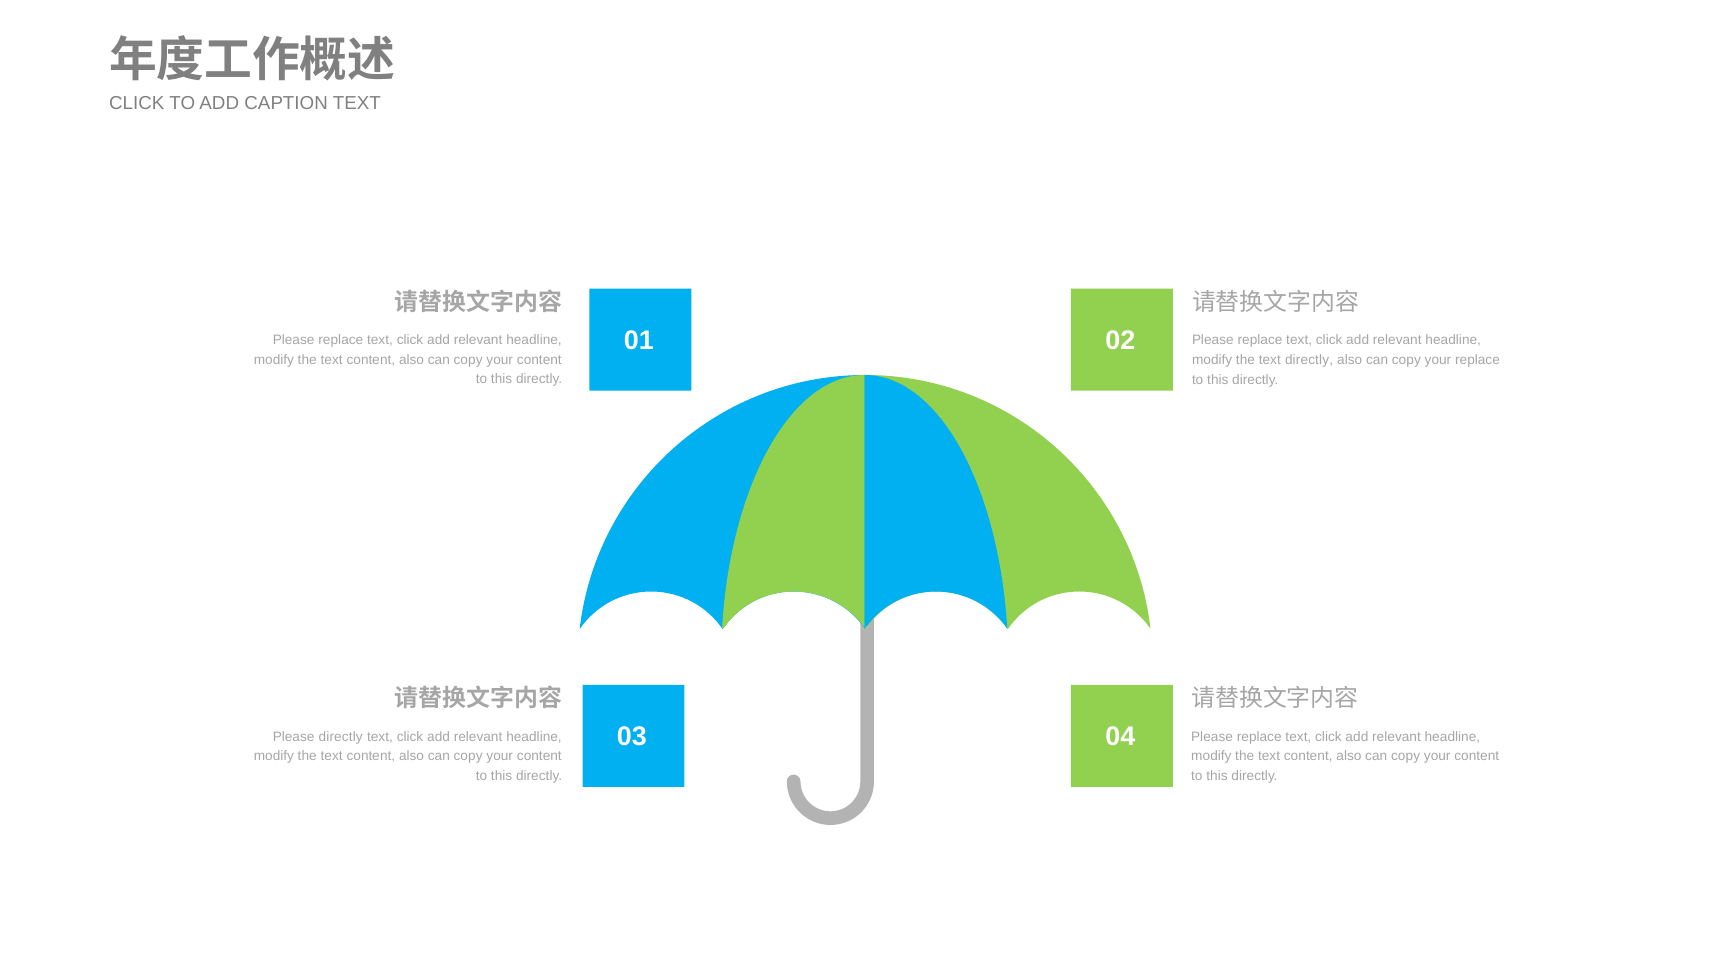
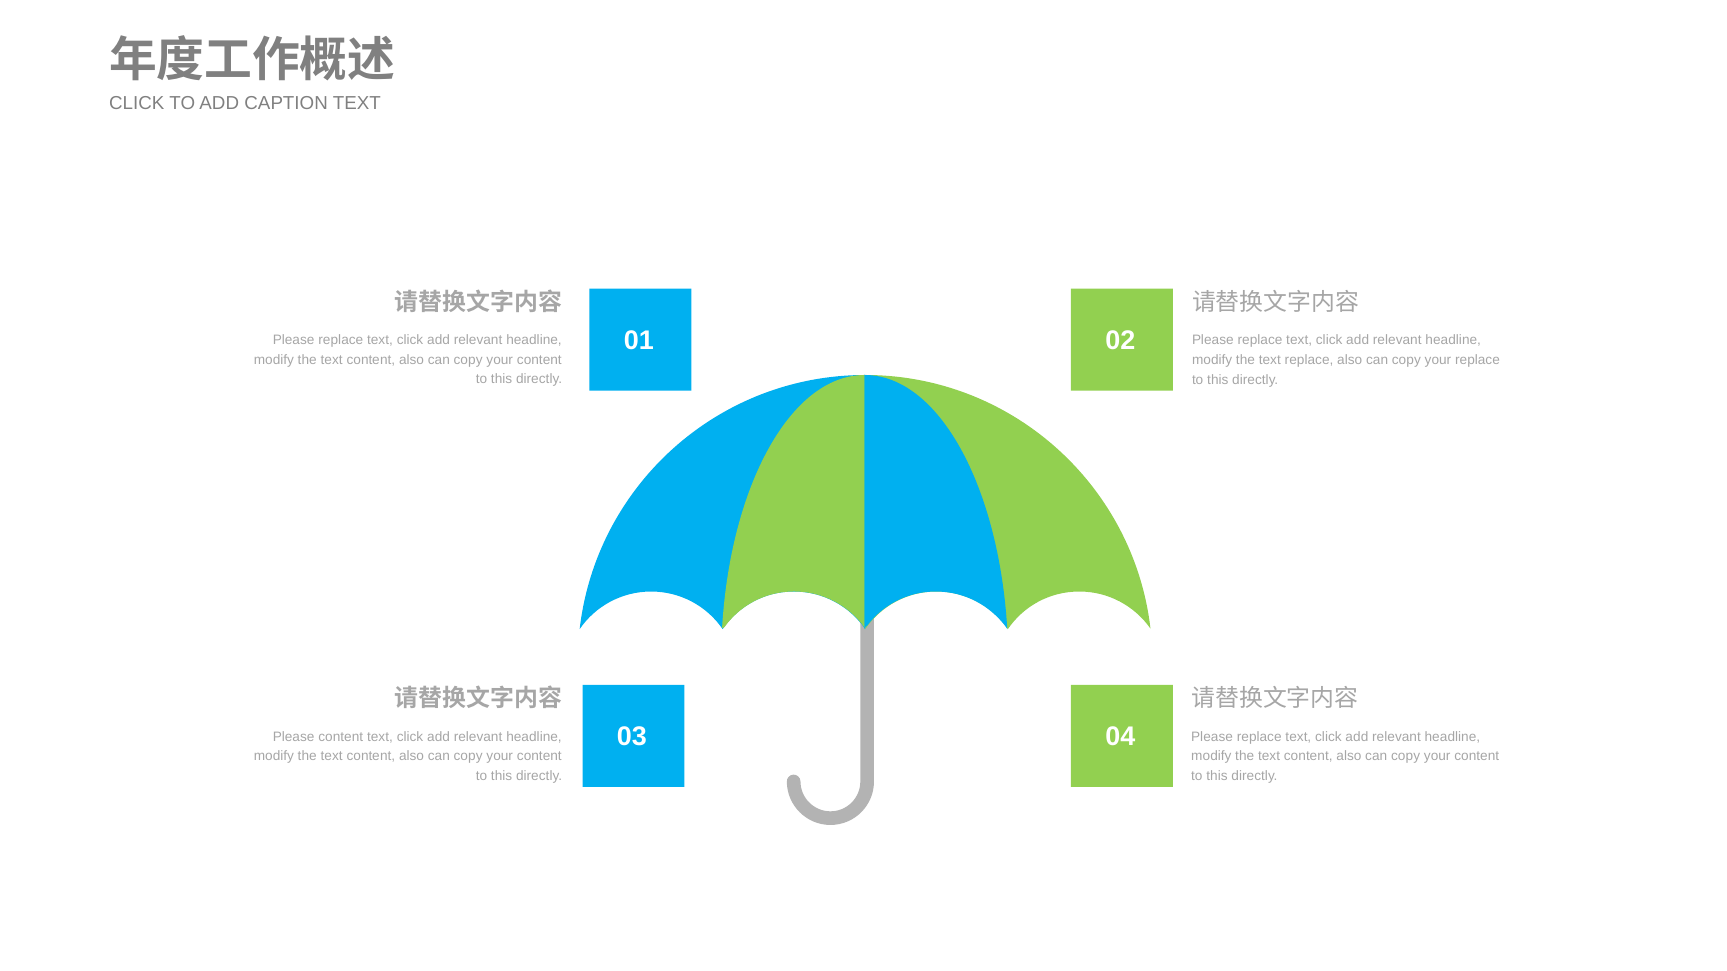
text directly: directly -> replace
Please directly: directly -> content
